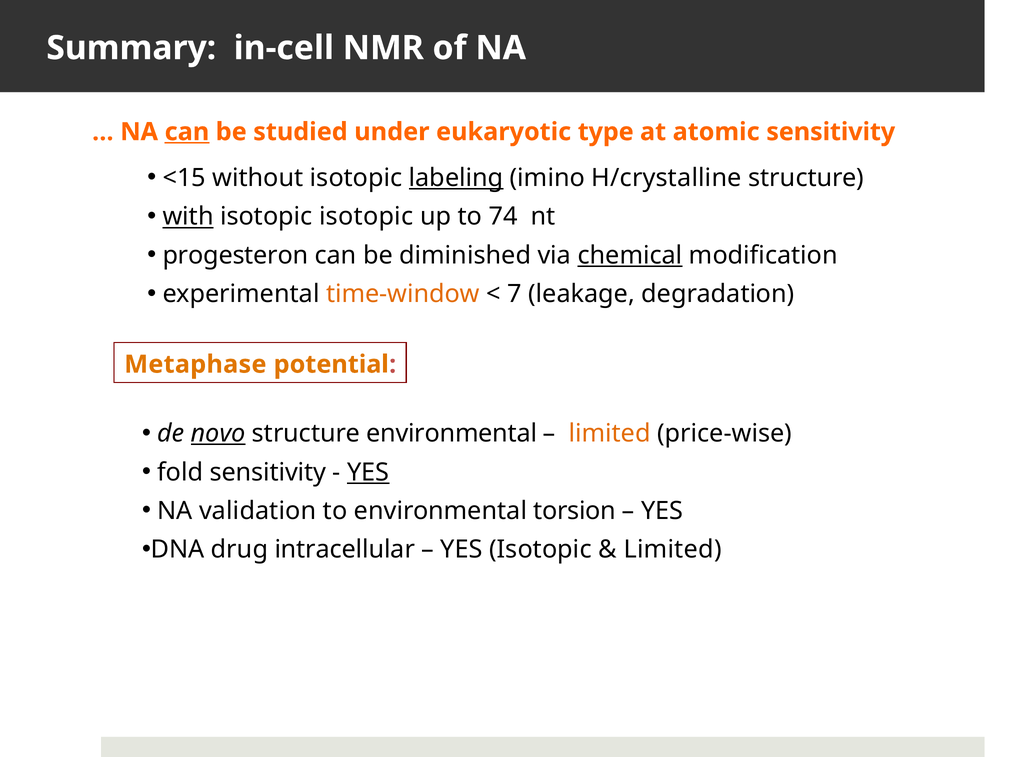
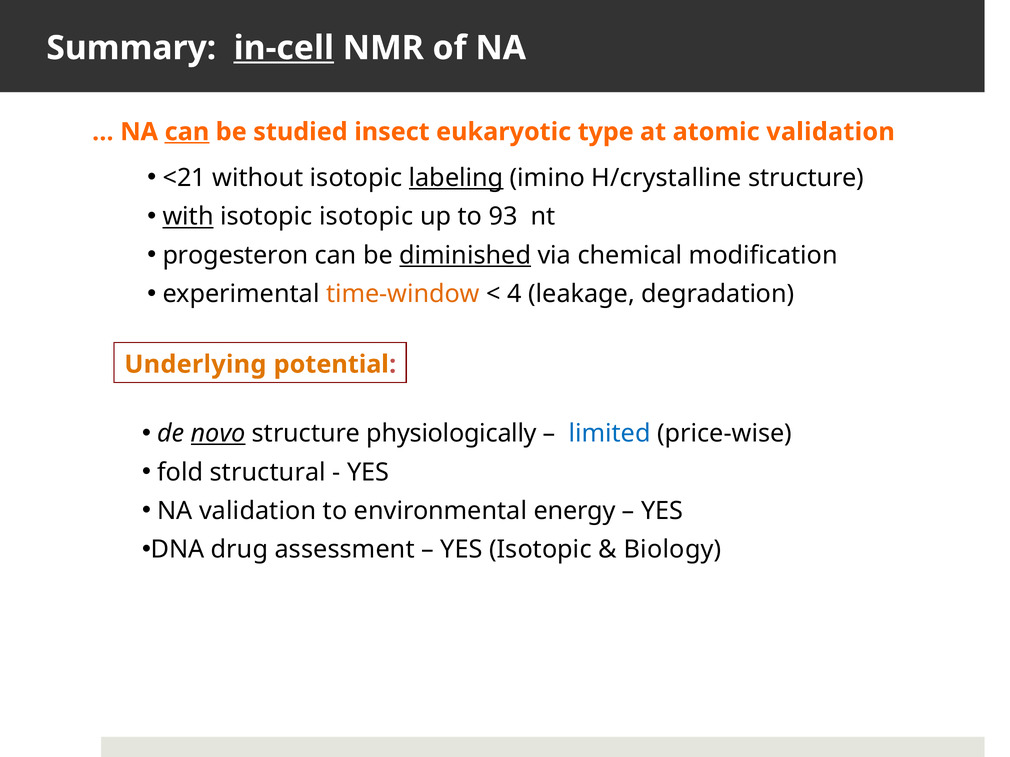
in-cell underline: none -> present
under: under -> insect
atomic sensitivity: sensitivity -> validation
<15: <15 -> <21
74: 74 -> 93
diminished underline: none -> present
chemical underline: present -> none
7: 7 -> 4
Metaphase: Metaphase -> Underlying
structure environmental: environmental -> physiologically
limited at (610, 434) colour: orange -> blue
fold sensitivity: sensitivity -> structural
YES at (368, 473) underline: present -> none
torsion: torsion -> energy
intracellular: intracellular -> assessment
Limited at (673, 550): Limited -> Biology
